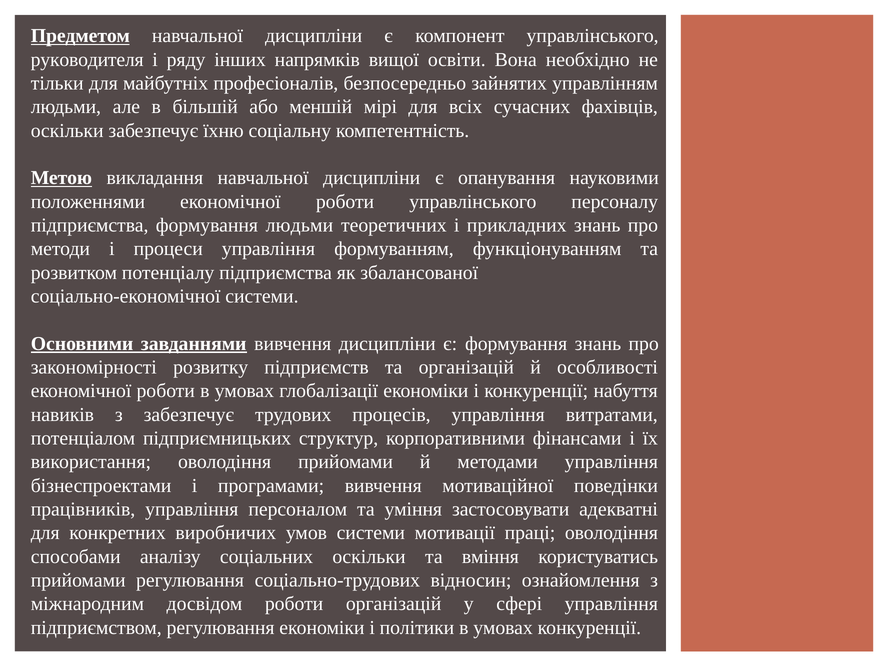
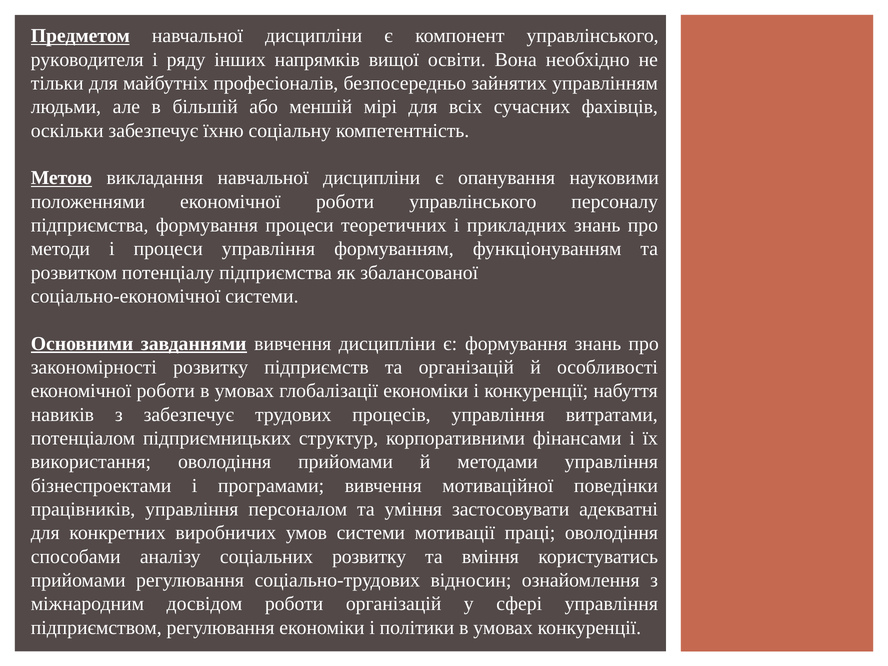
формування людьми: людьми -> процеси
соціальних оскільки: оскільки -> розвитку
